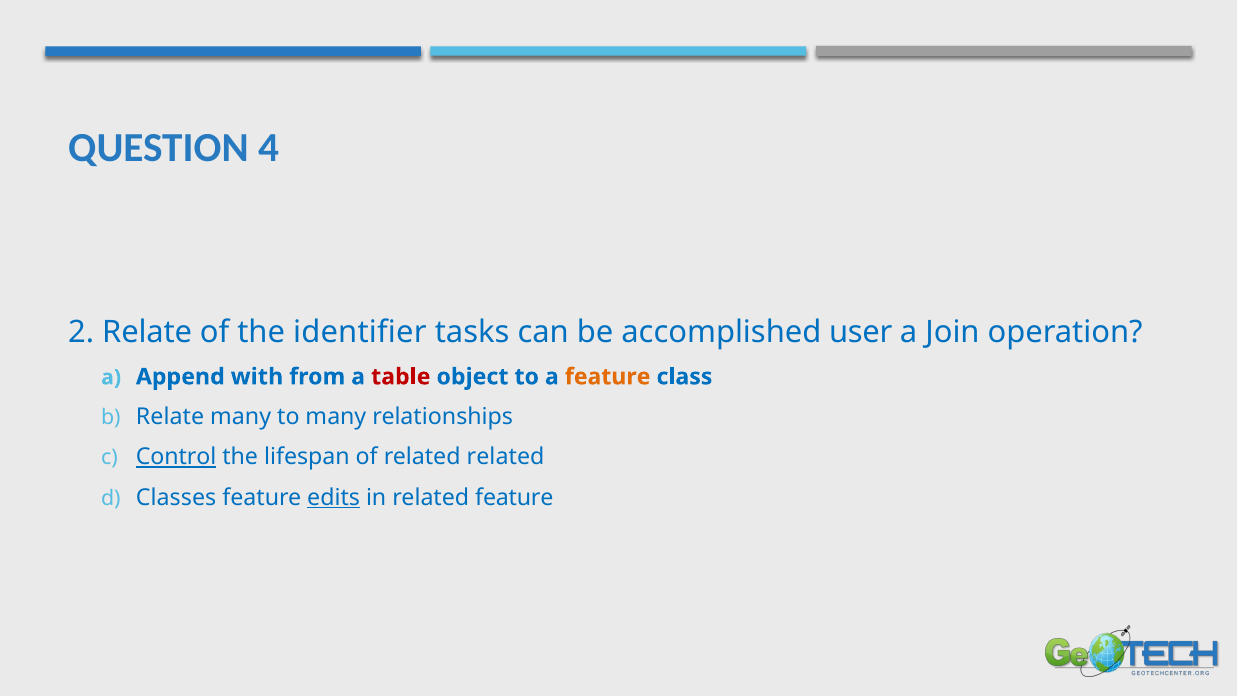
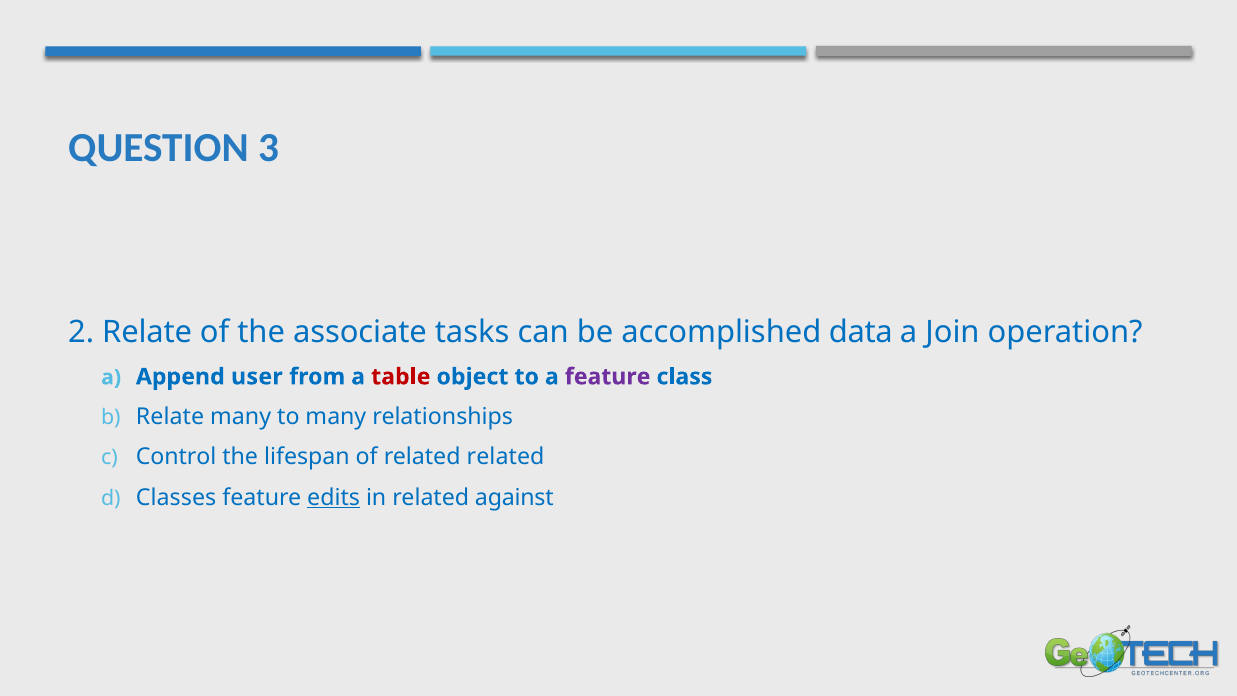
4: 4 -> 3
identifier: identifier -> associate
user: user -> data
with: with -> user
feature at (608, 377) colour: orange -> purple
Control underline: present -> none
related feature: feature -> against
